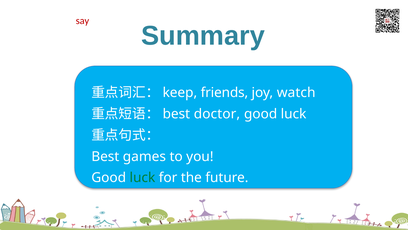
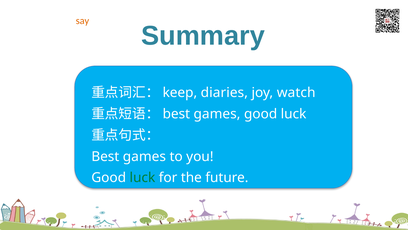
say colour: red -> orange
friends: friends -> diaries
doctor at (217, 114): doctor -> games
